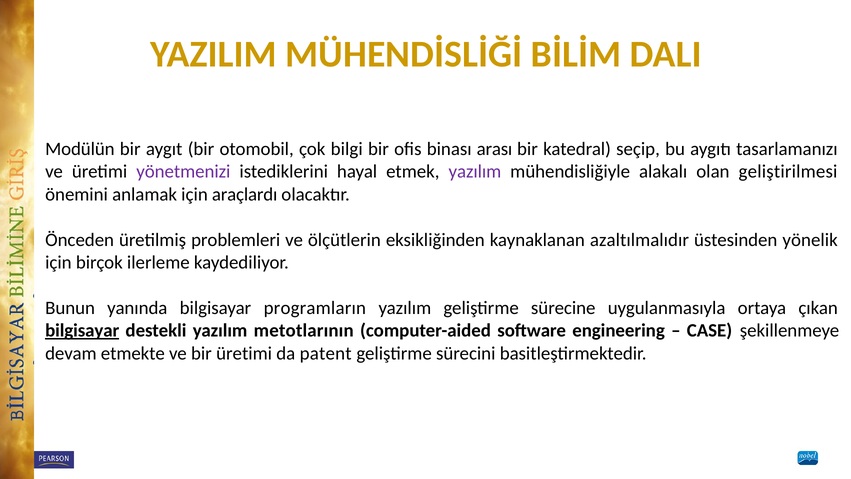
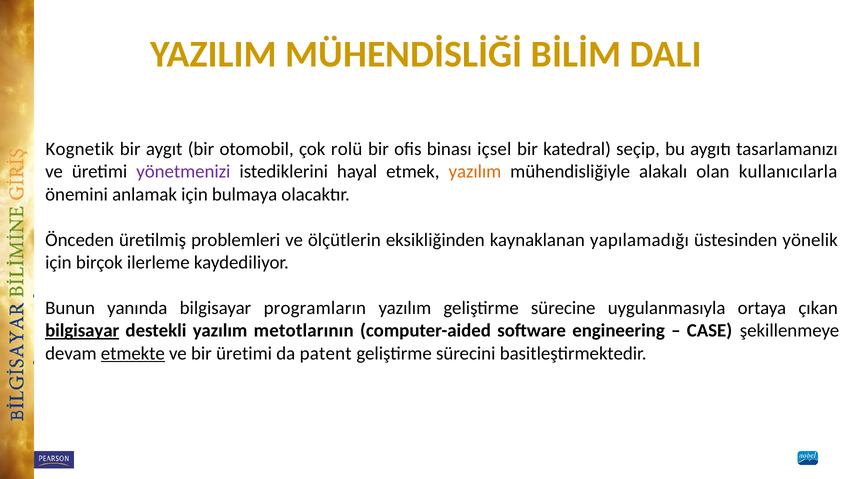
Modülün: Modülün -> Kognetik
bilgi: bilgi -> rolü
arası: arası -> içsel
yazılım at (475, 172) colour: purple -> orange
geliştirilmesi: geliştirilmesi -> kullanıcılarla
araçlardı: araçlardı -> bulmaya
azaltılmalıdır: azaltılmalıdır -> yapılamadığı
etmekte underline: none -> present
